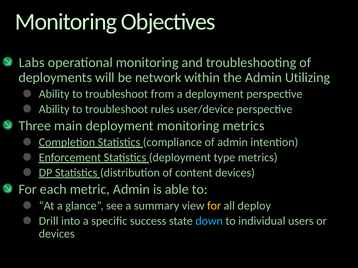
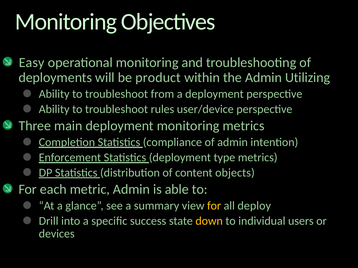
Labs: Labs -> Easy
network: network -> product
content devices: devices -> objects
down colour: light blue -> yellow
